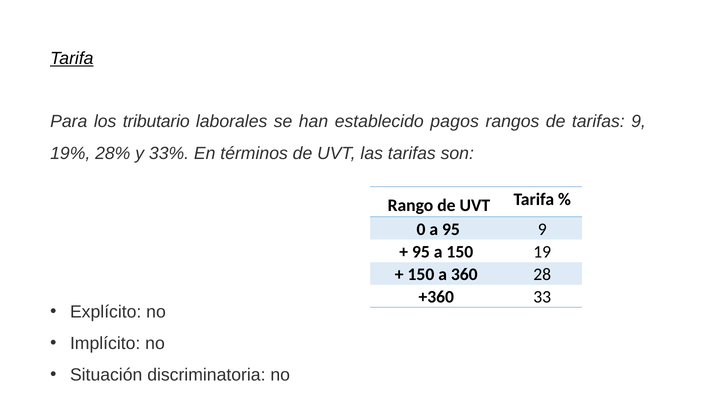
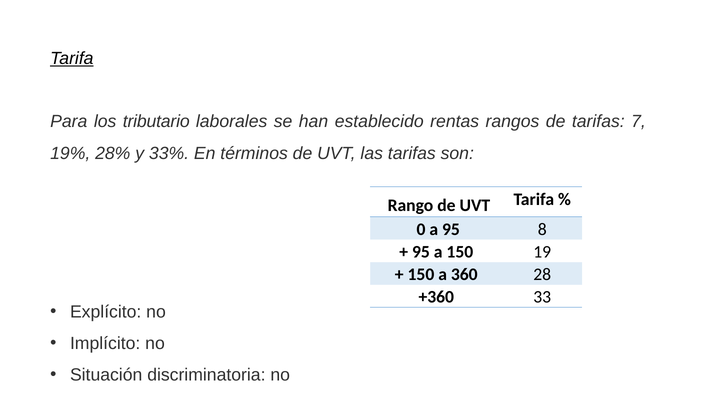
pagos: pagos -> rentas
tarifas 9: 9 -> 7
95 9: 9 -> 8
